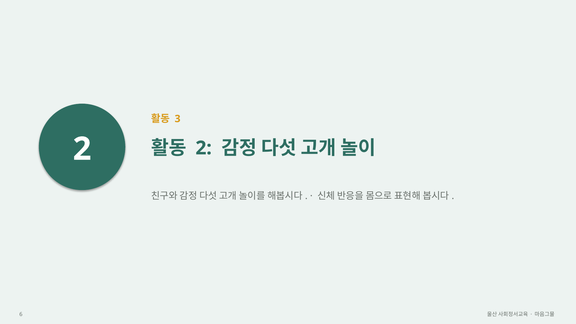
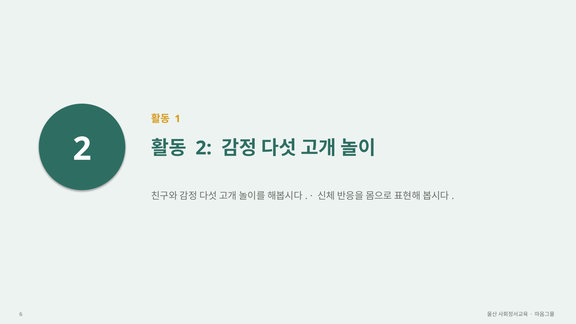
3: 3 -> 1
